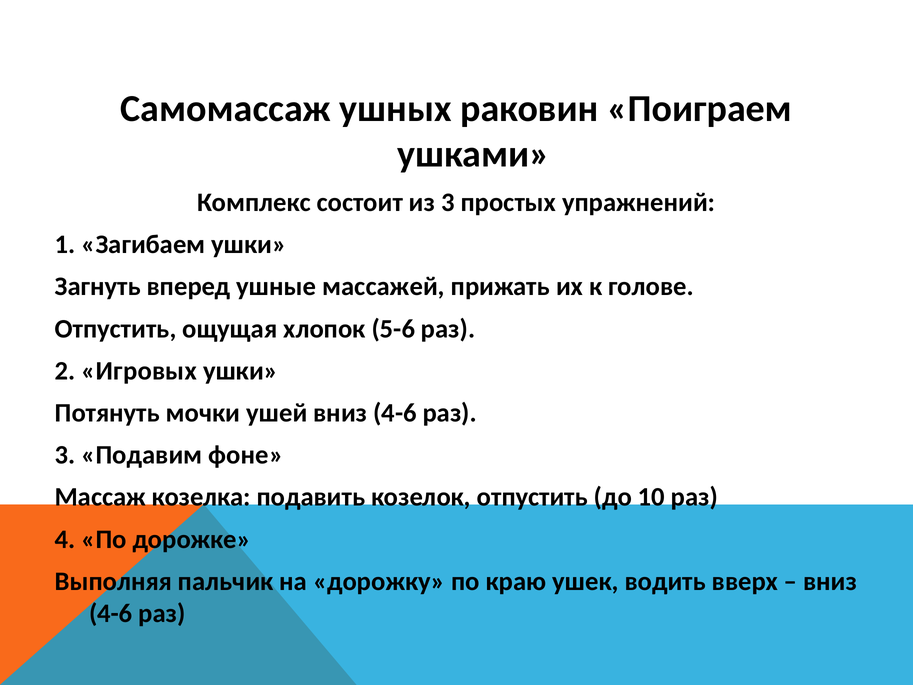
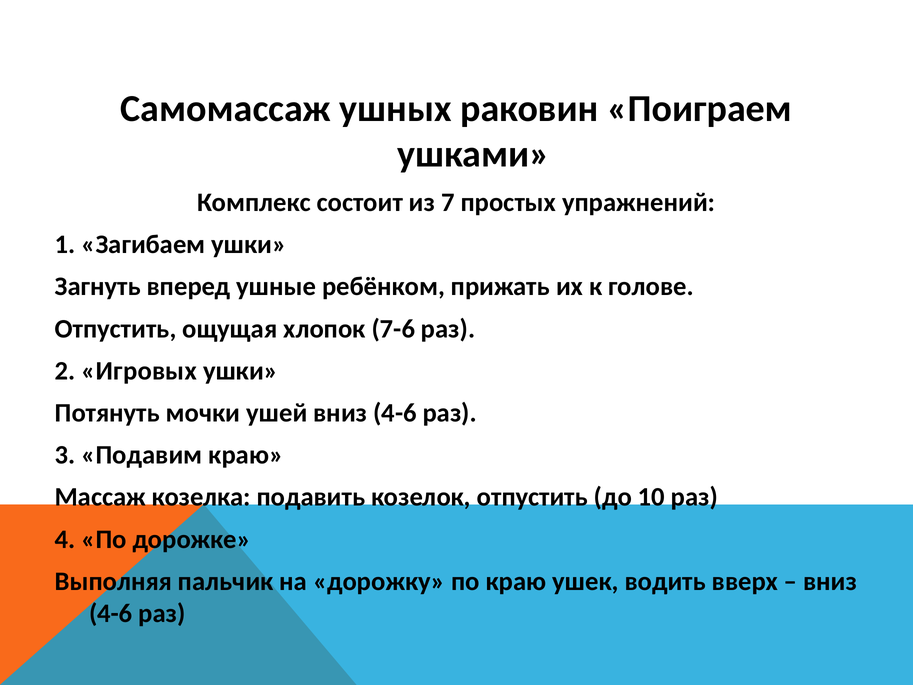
из 3: 3 -> 7
массажей: массажей -> ребёнком
5-6: 5-6 -> 7-6
Подавим фоне: фоне -> краю
